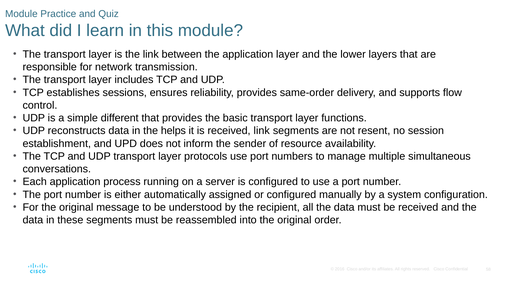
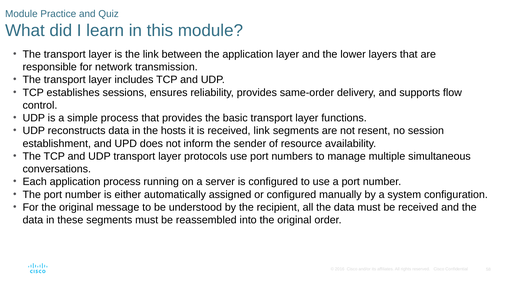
simple different: different -> process
helps: helps -> hosts
